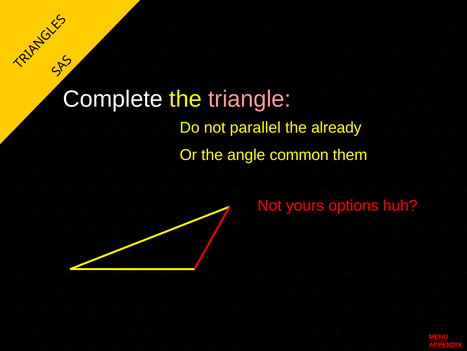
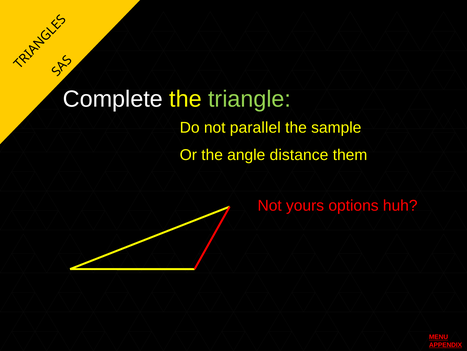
triangle colour: pink -> light green
already: already -> sample
common: common -> distance
